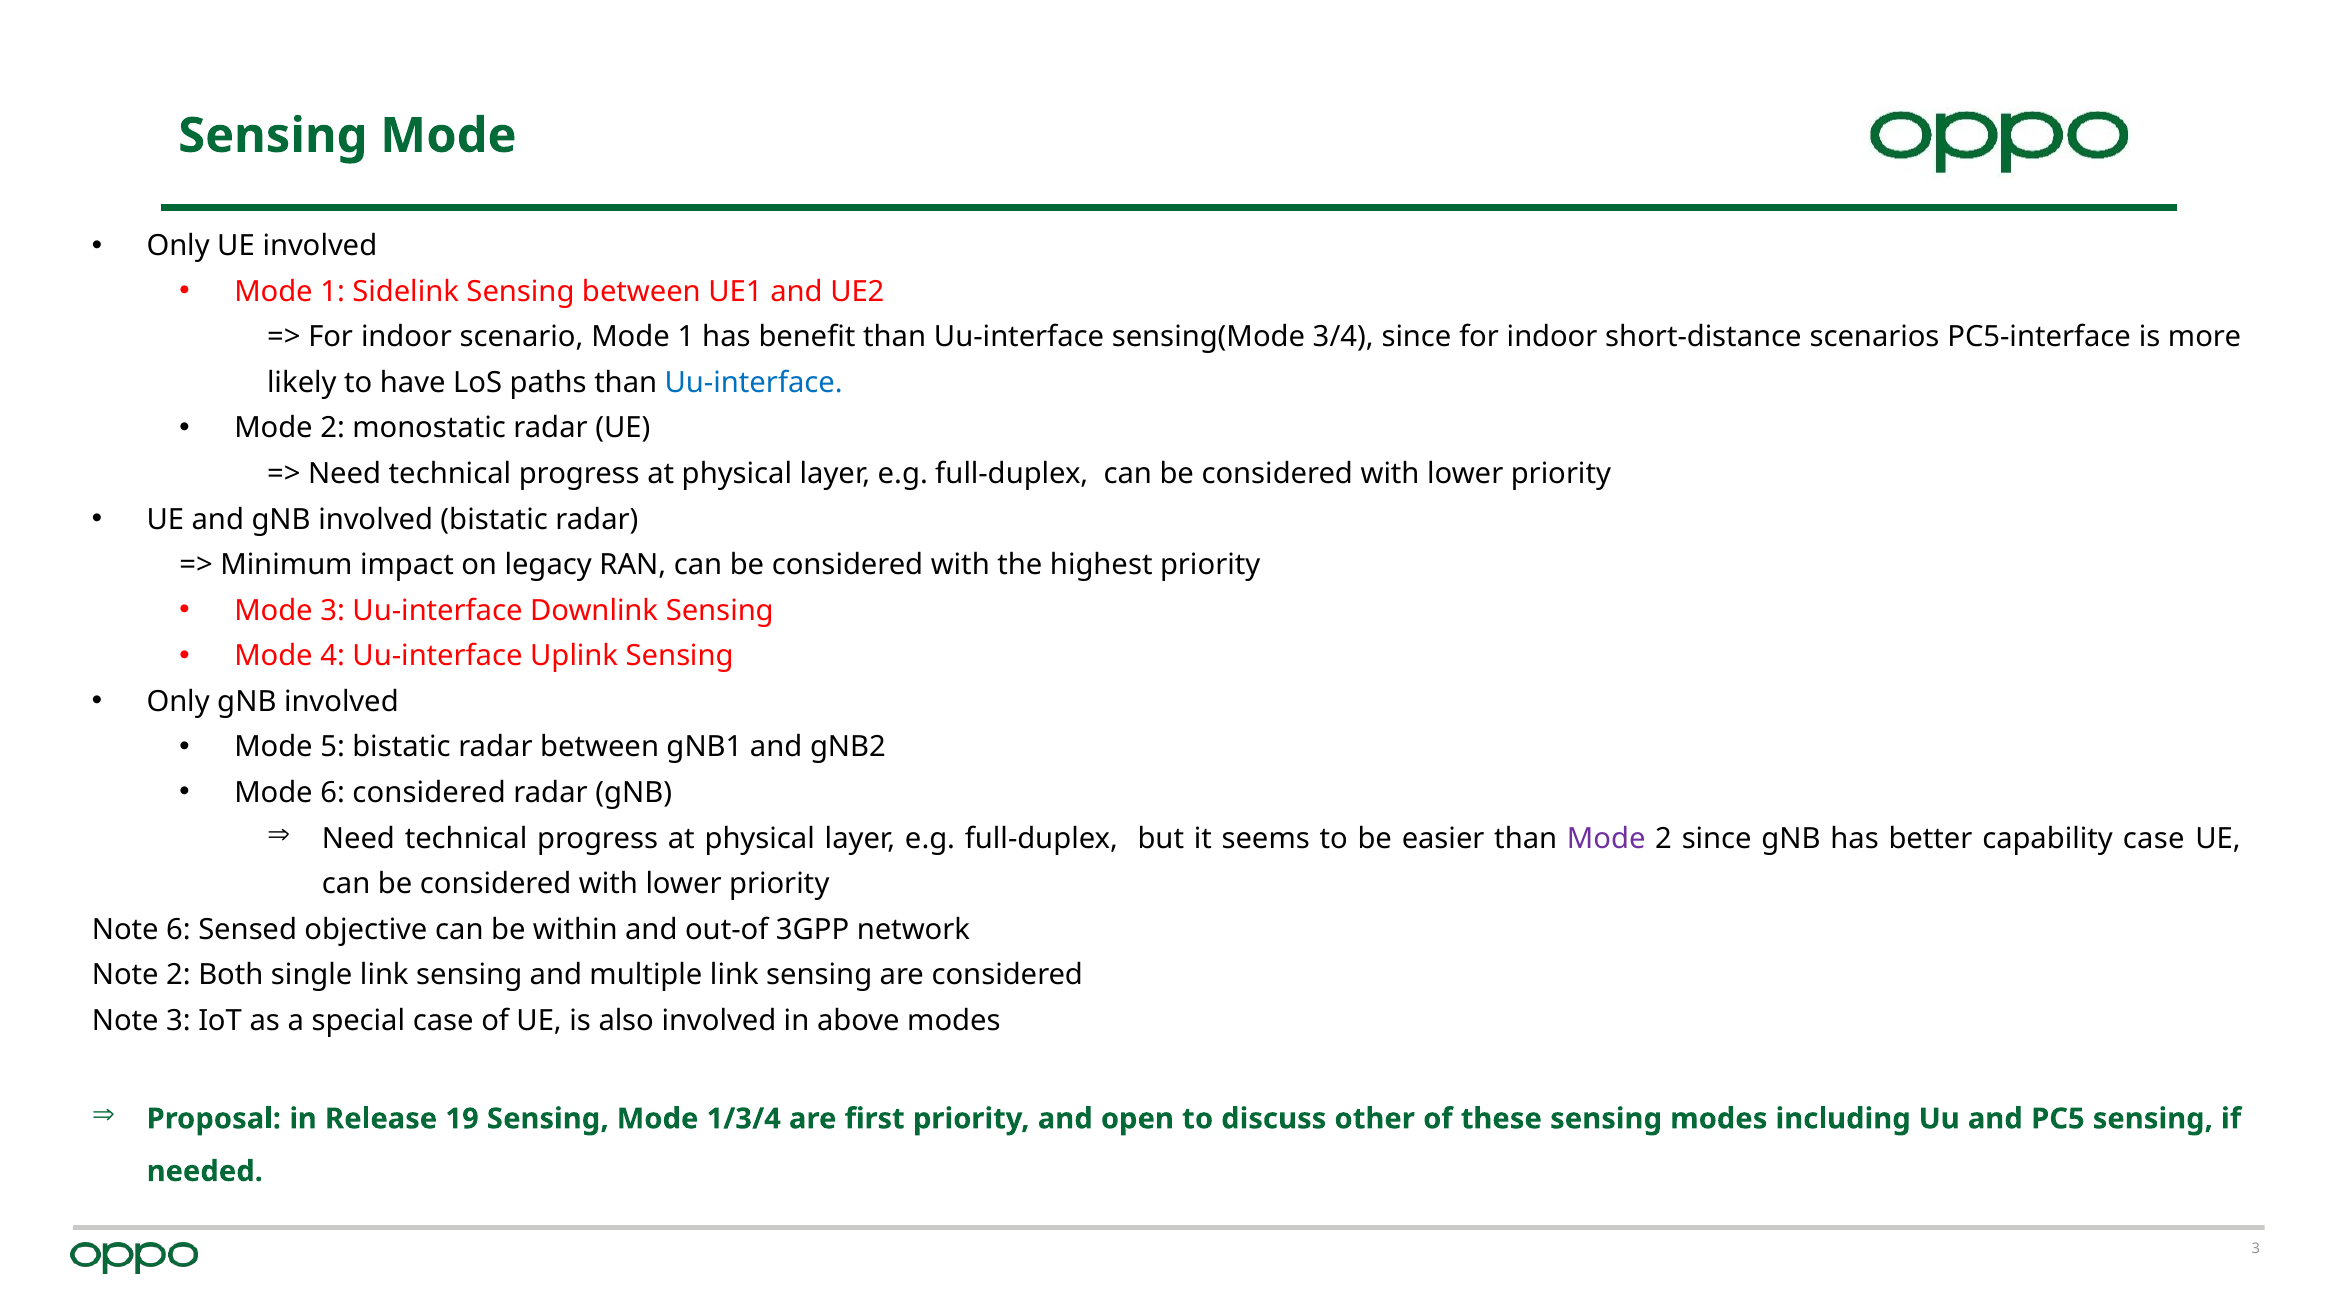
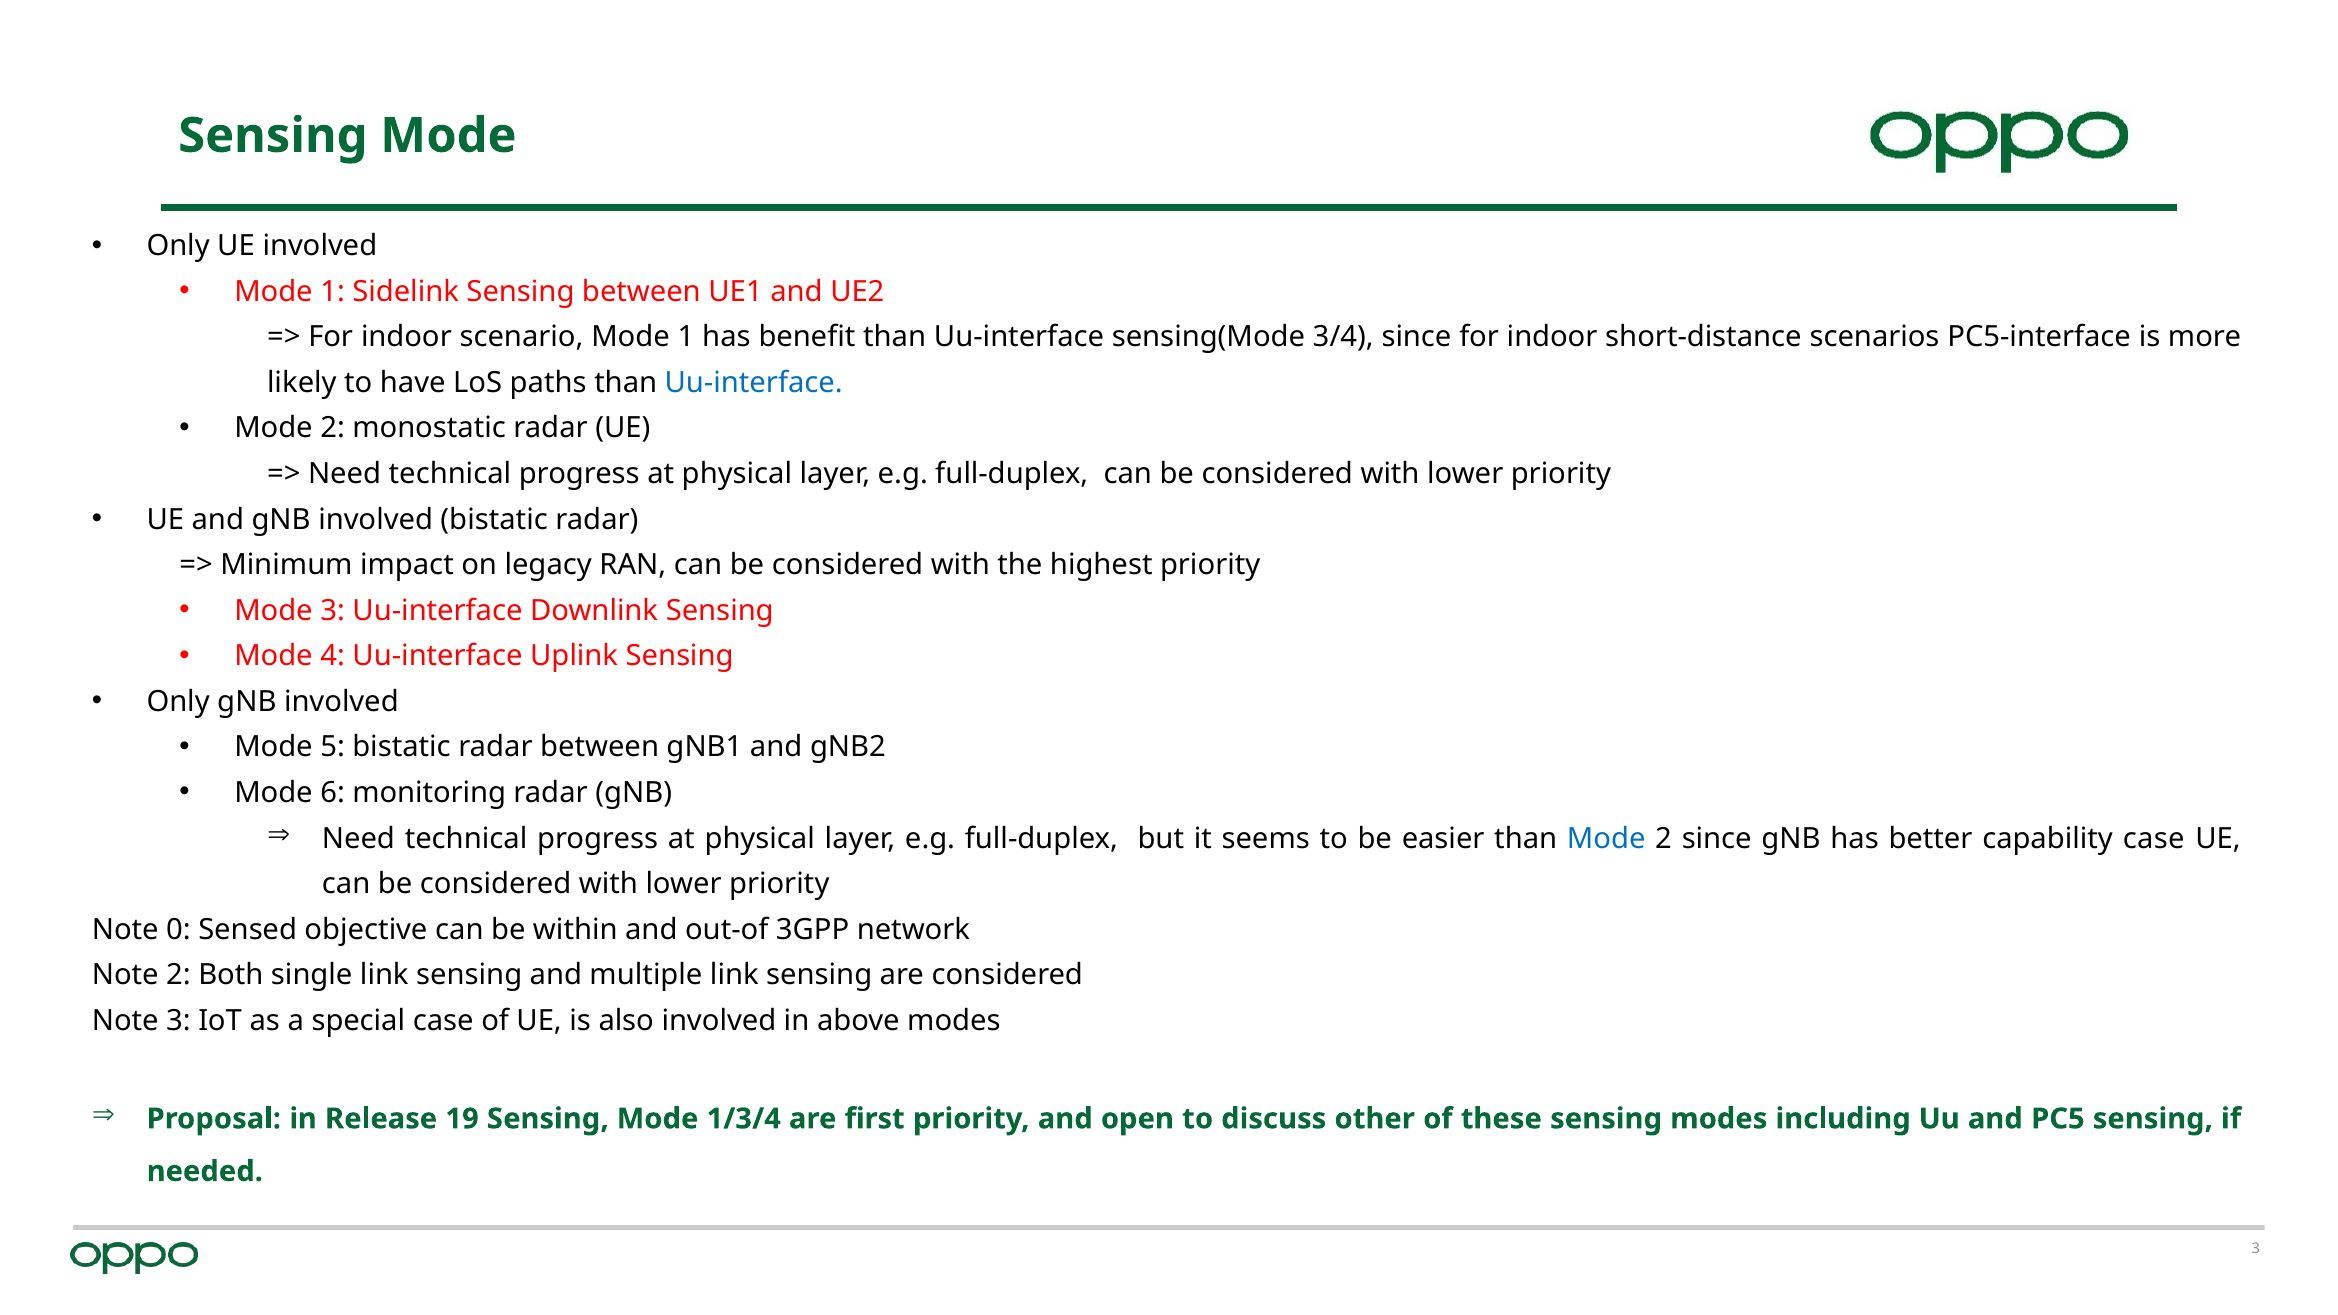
6 considered: considered -> monitoring
Mode at (1606, 838) colour: purple -> blue
Note 6: 6 -> 0
